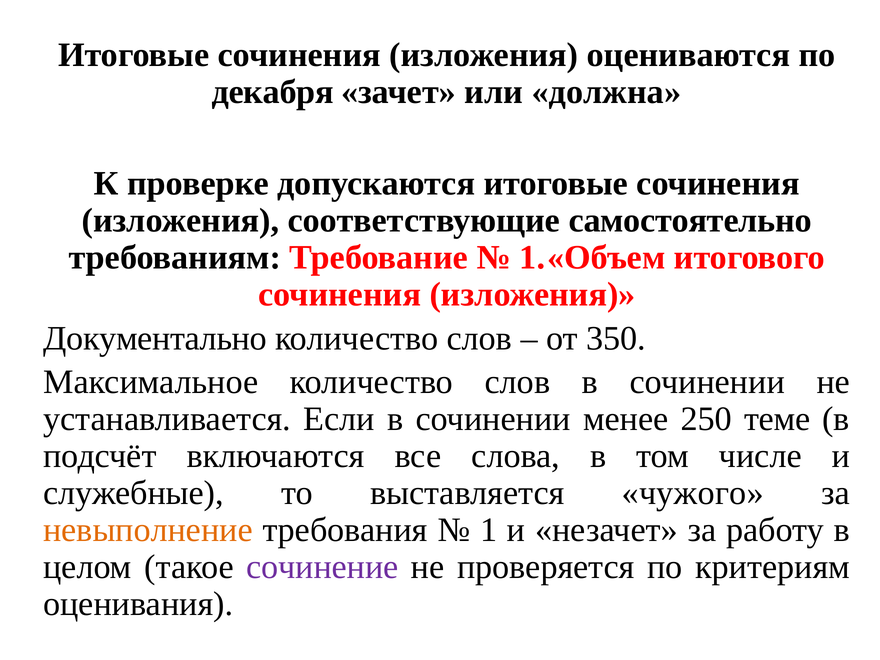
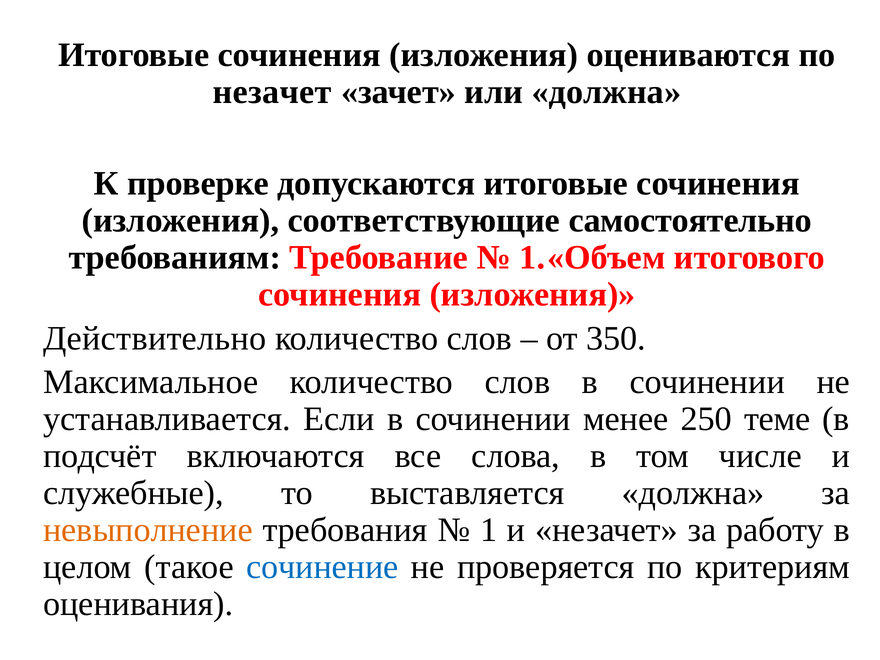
декабря at (273, 92): декабря -> незачет
Документально: Документально -> Действительно
выставляется чужого: чужого -> должна
сочинение colour: purple -> blue
